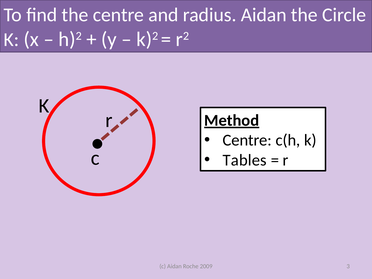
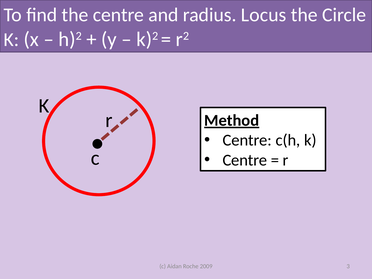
radius Aidan: Aidan -> Locus
Tables at (245, 160): Tables -> Centre
